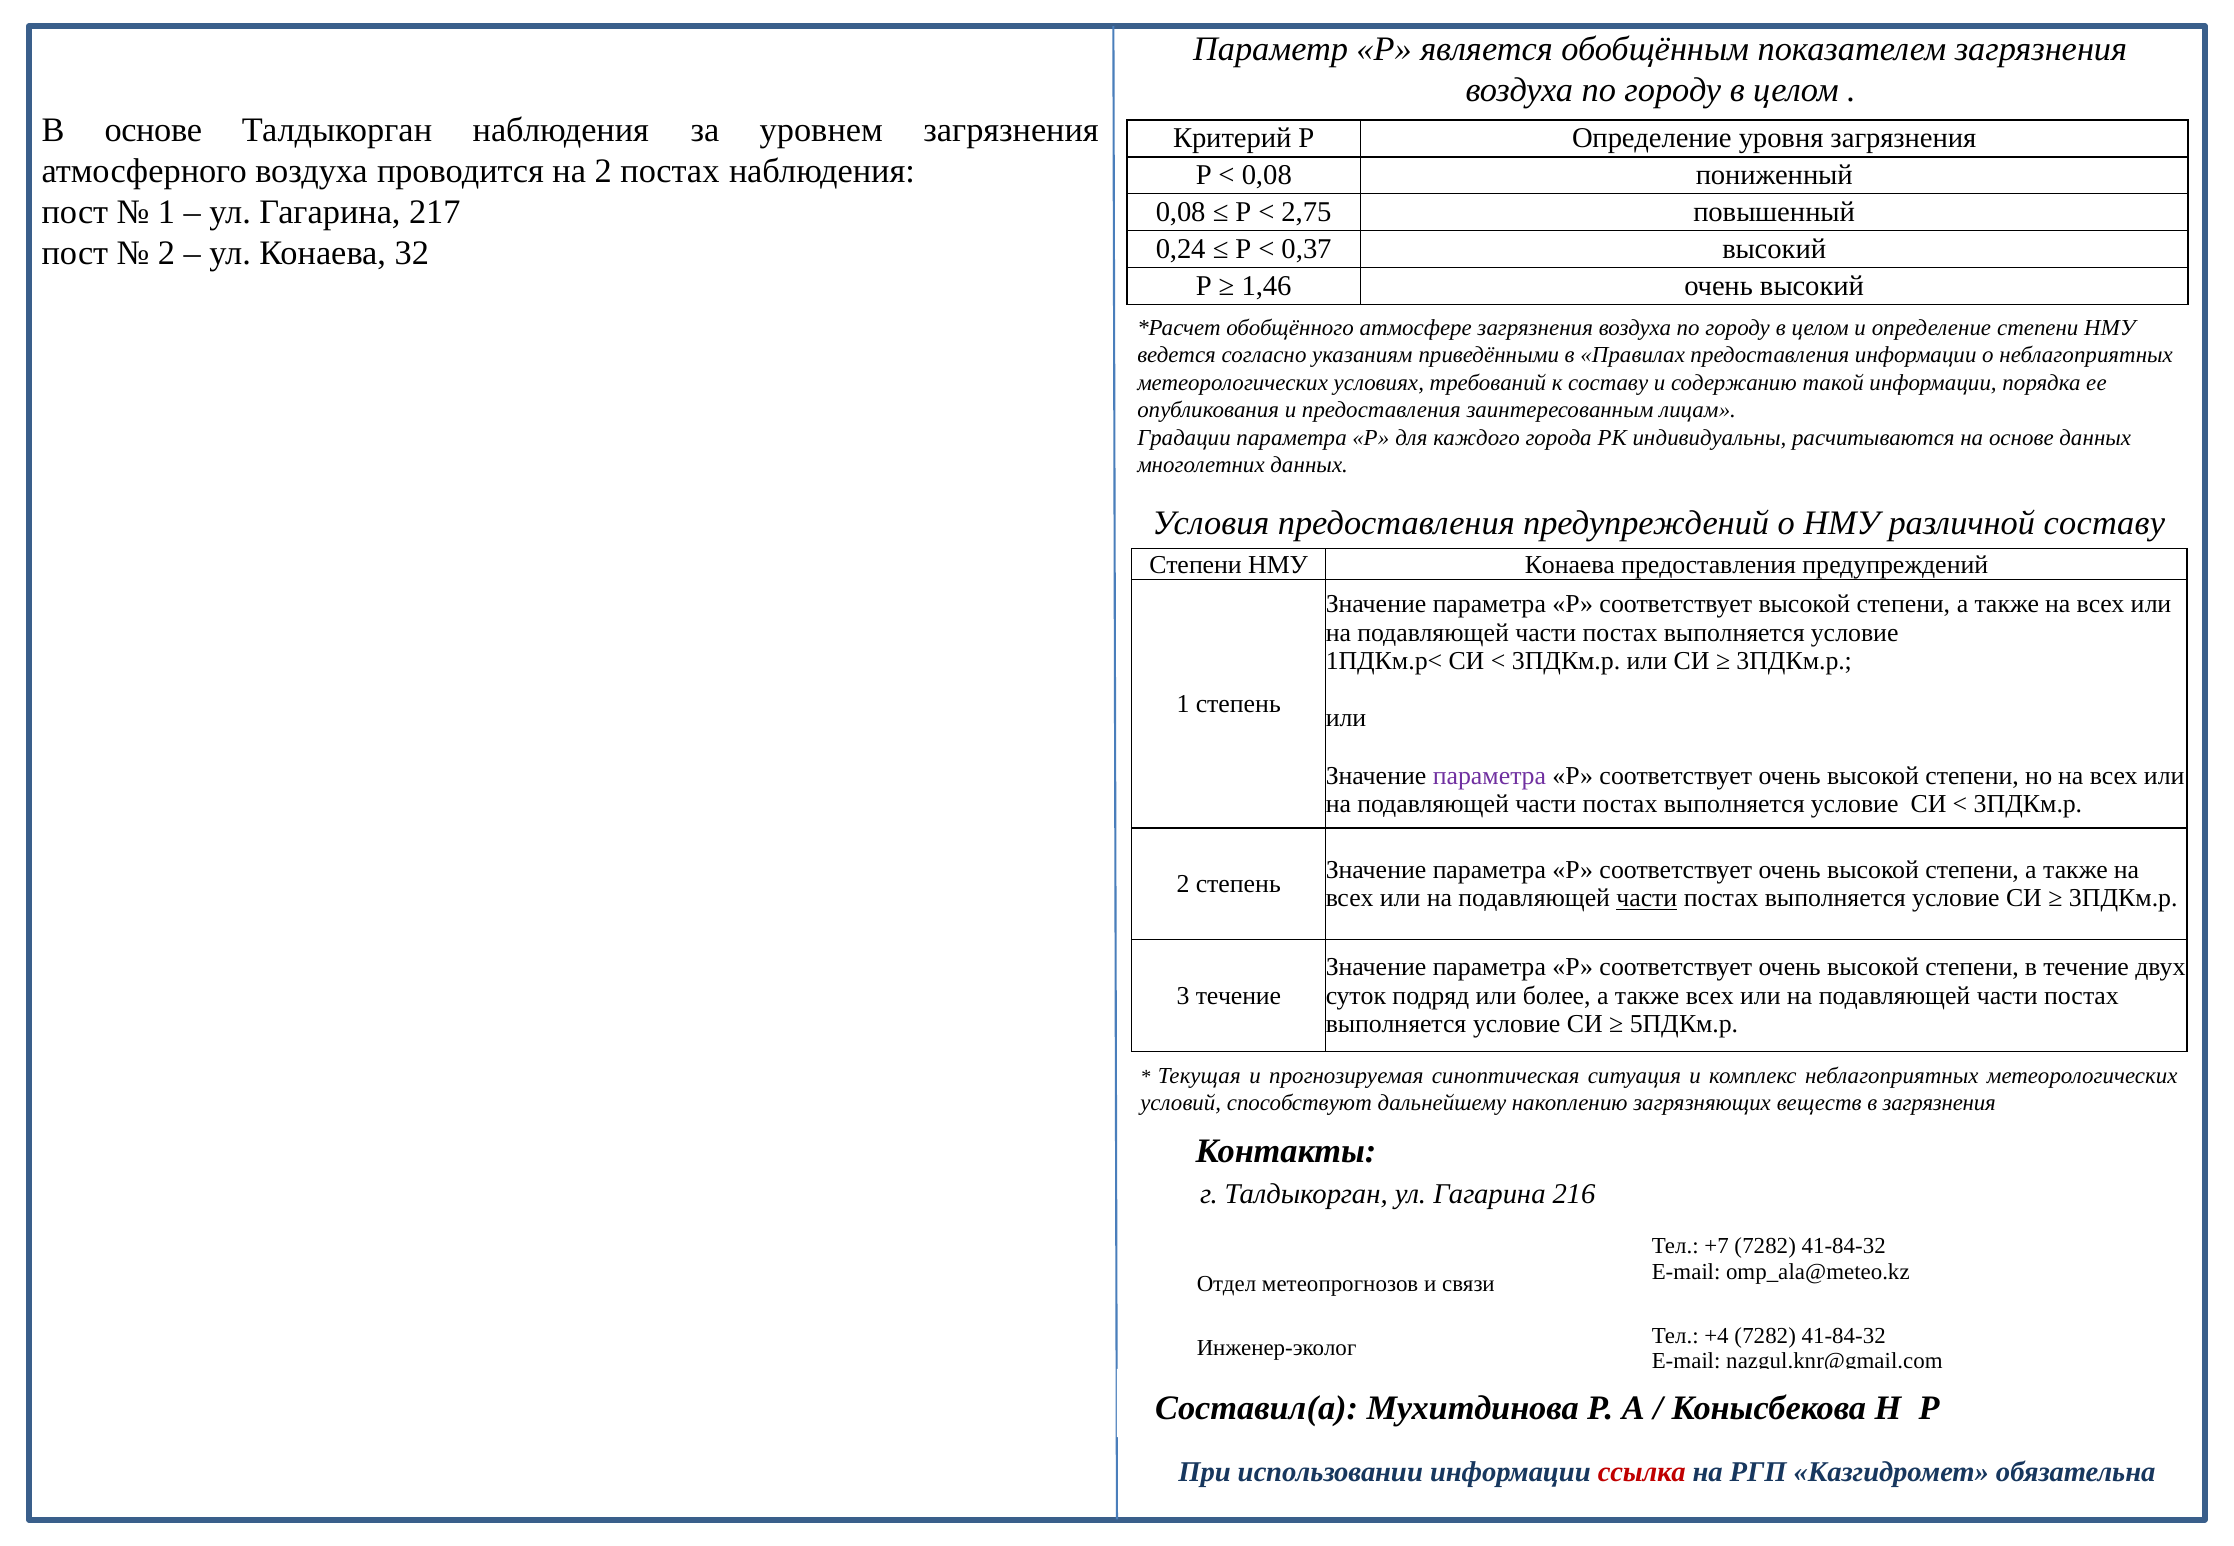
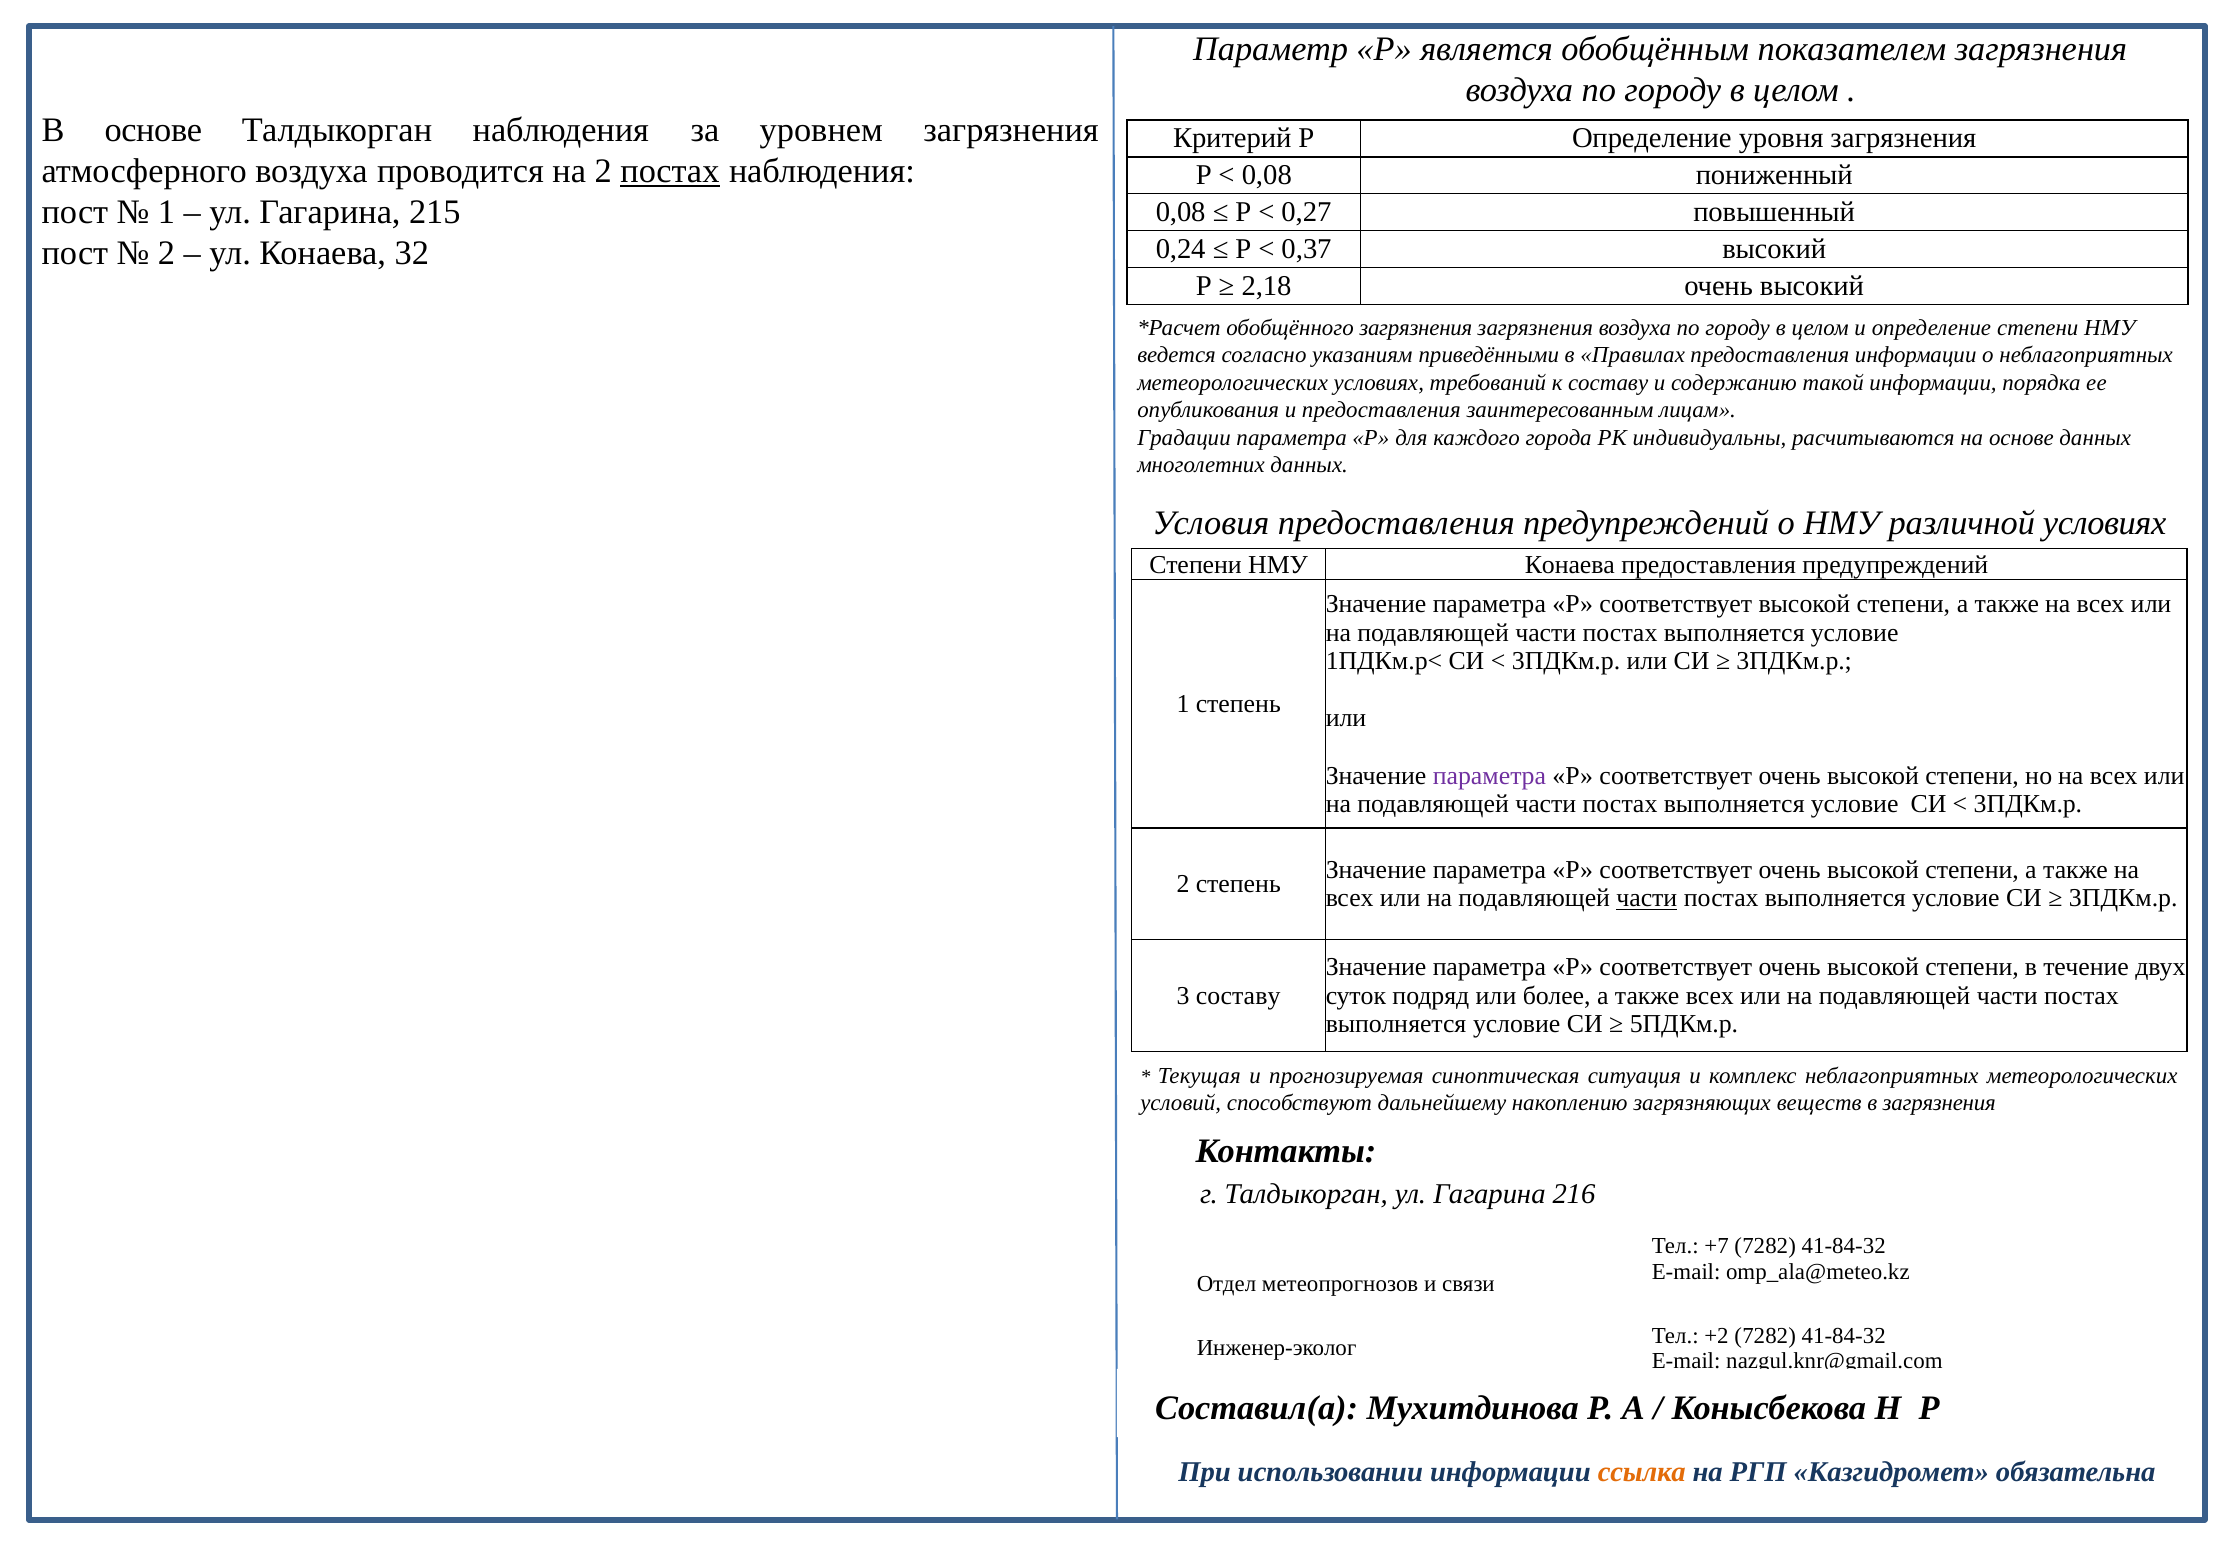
постах at (670, 171) underline: none -> present
217: 217 -> 215
2,75: 2,75 -> 0,27
1,46: 1,46 -> 2,18
обобщённого атмосфере: атмосфере -> загрязнения
различной составу: составу -> условиях
3 течение: течение -> составу
+4: +4 -> +2
ссылка colour: red -> orange
